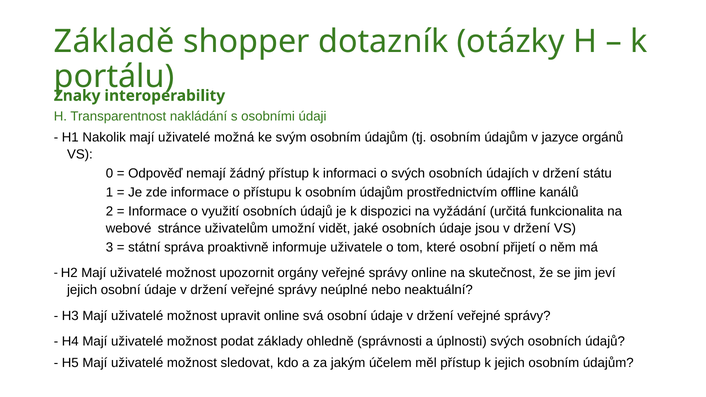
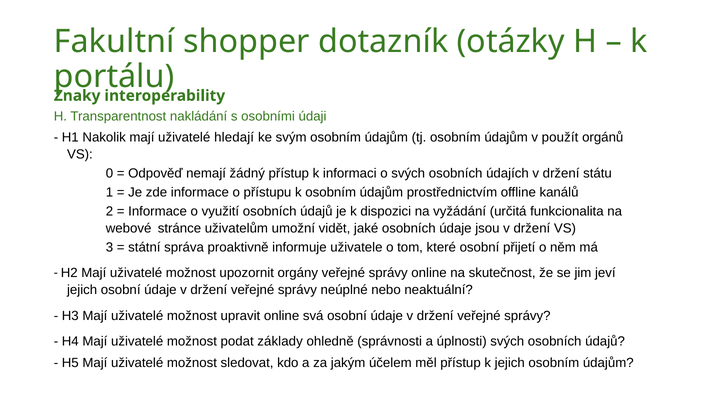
Základě: Základě -> Fakultní
možná: možná -> hledají
jazyce: jazyce -> použít
